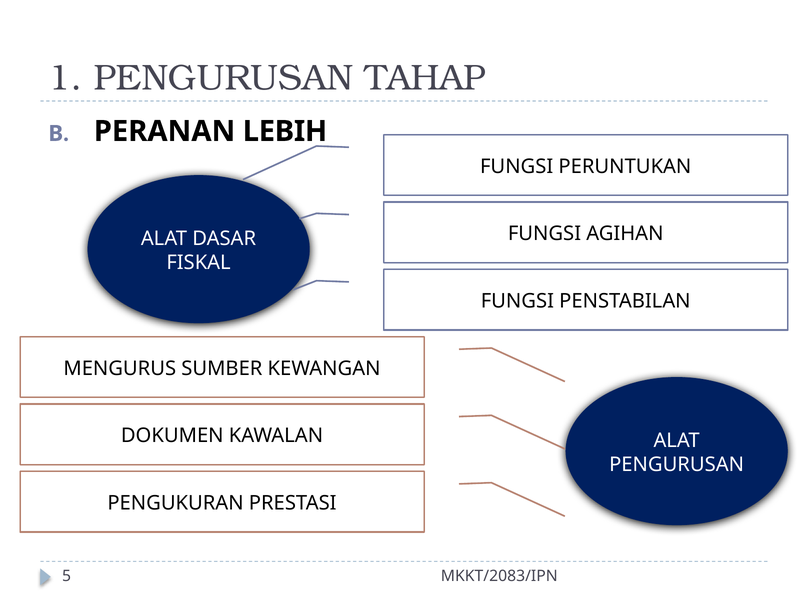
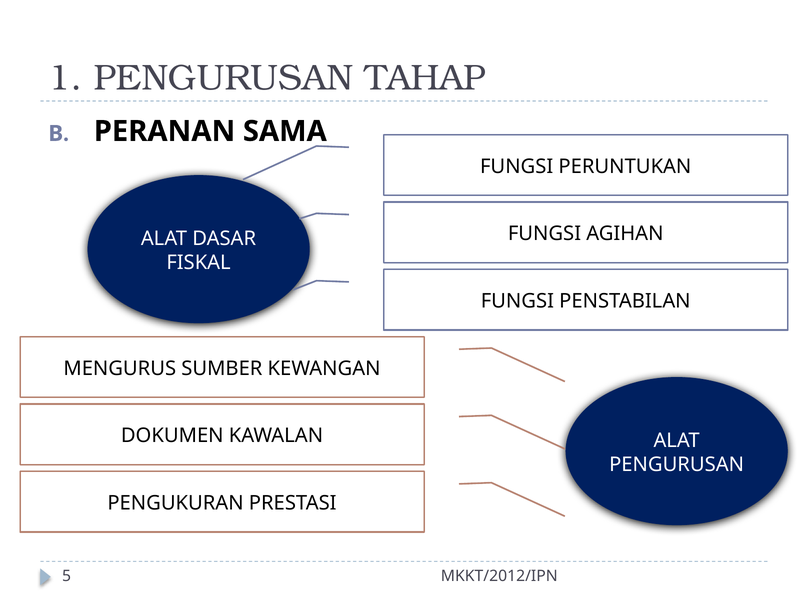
LEBIH: LEBIH -> SAMA
MKKT/2083/IPN: MKKT/2083/IPN -> MKKT/2012/IPN
